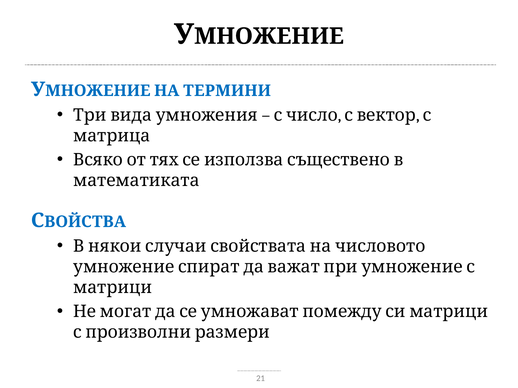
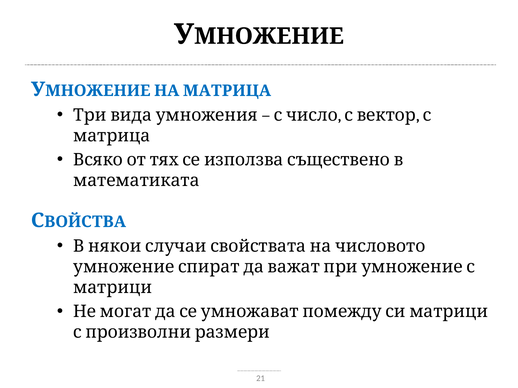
НА ТЕРМИНИ: ТЕРМИНИ -> МАТРИЦА
